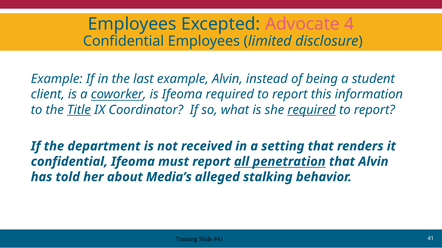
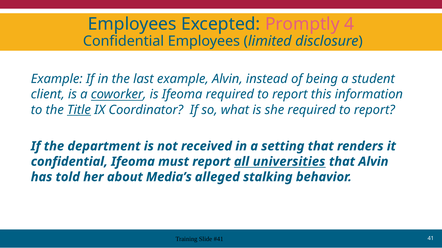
Advocate: Advocate -> Promptly
required at (312, 110) underline: present -> none
penetration: penetration -> universities
